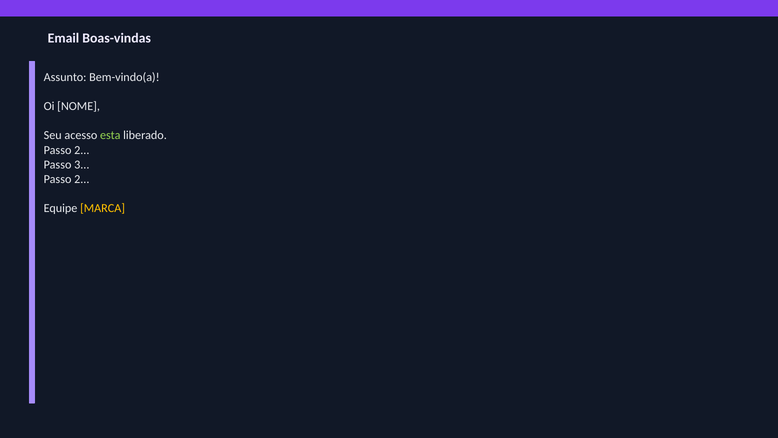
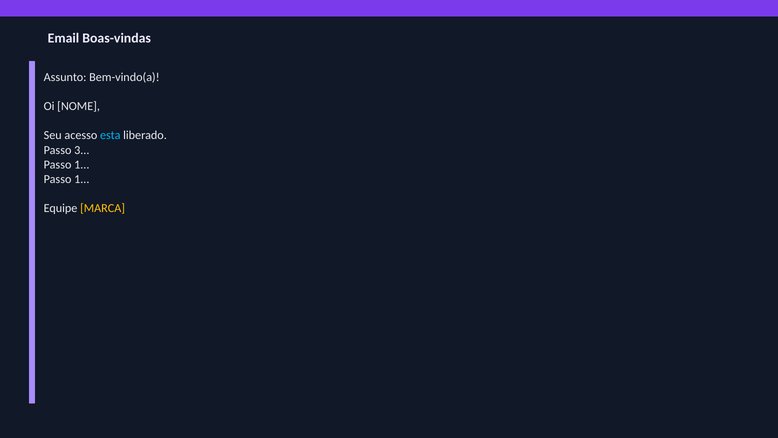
esta colour: light green -> light blue
2 at (82, 150): 2 -> 3
3 at (82, 164): 3 -> 1
2 at (82, 179): 2 -> 1
